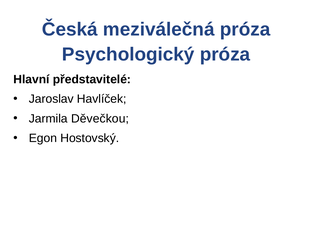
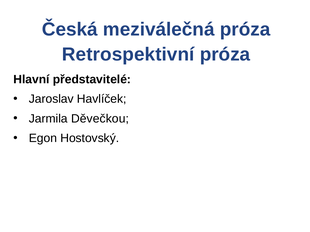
Psychologický: Psychologický -> Retrospektivní
